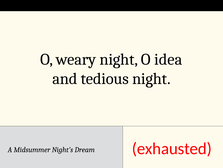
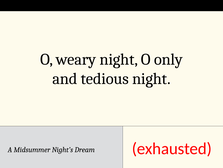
idea: idea -> only
